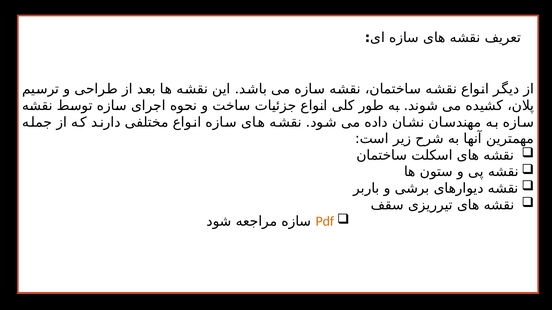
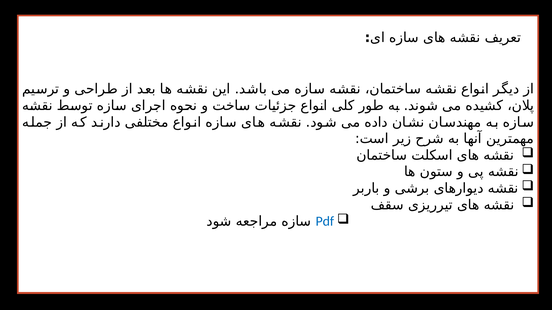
Pdf colour: orange -> blue
